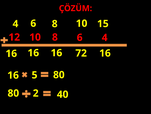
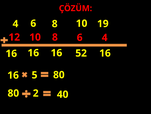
15: 15 -> 19
72: 72 -> 52
